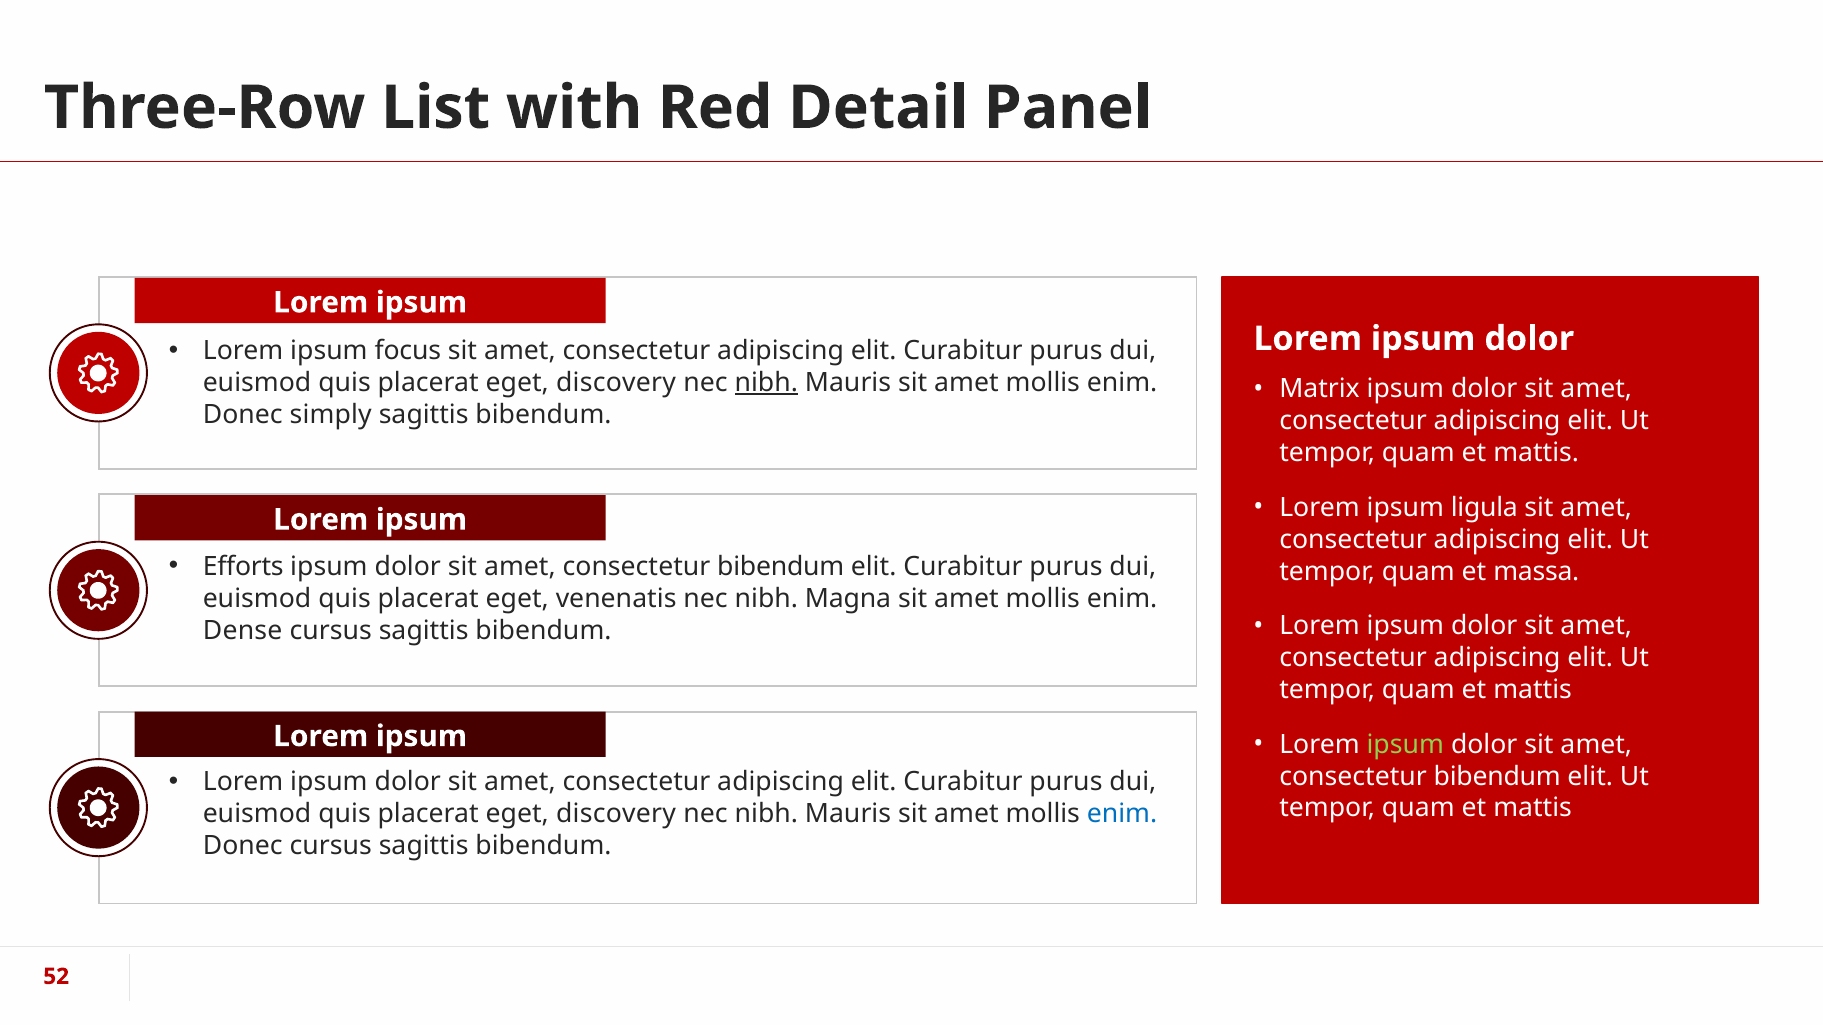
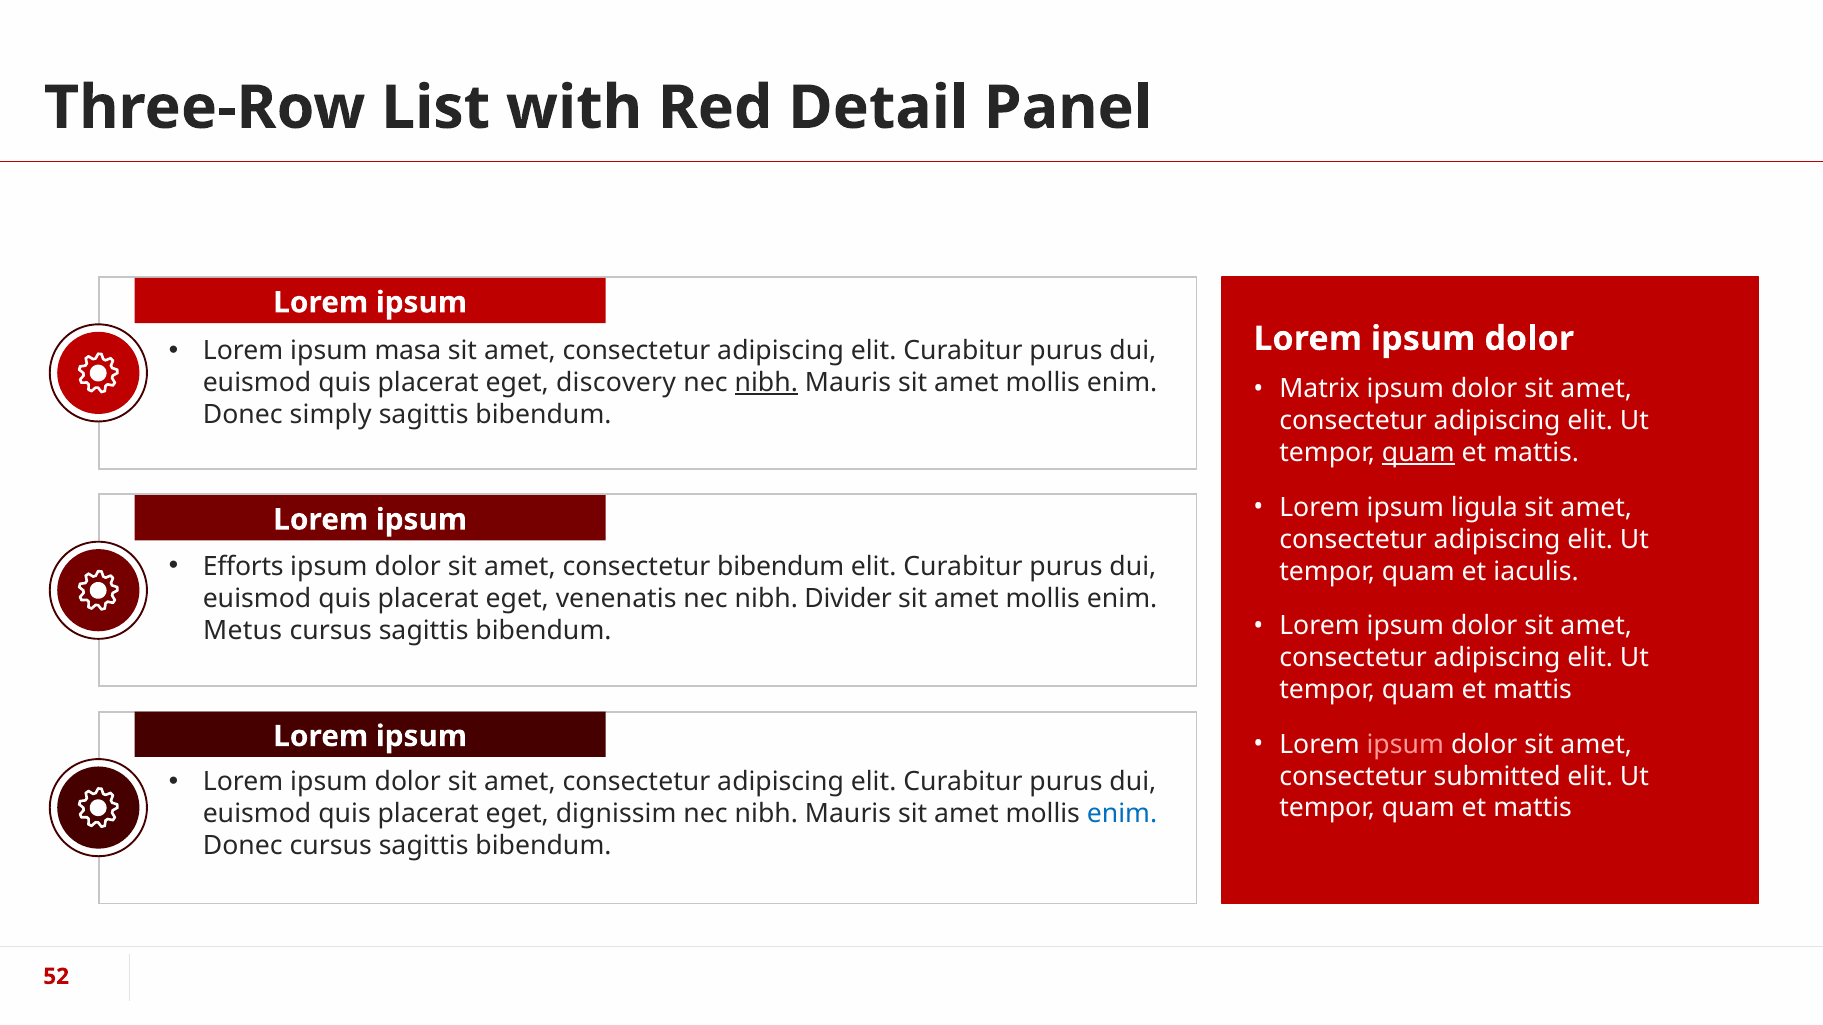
focus: focus -> masa
quam at (1418, 453) underline: none -> present
massa: massa -> iaculis
Magna: Magna -> Divider
Dense: Dense -> Metus
ipsum at (1405, 745) colour: light green -> pink
bibendum at (1497, 777): bibendum -> submitted
discovery at (616, 814): discovery -> dignissim
